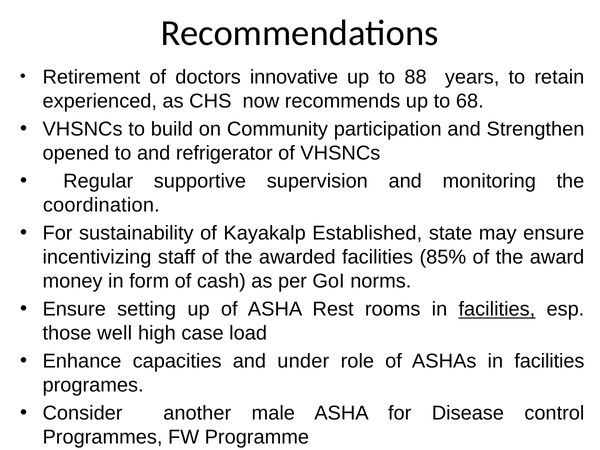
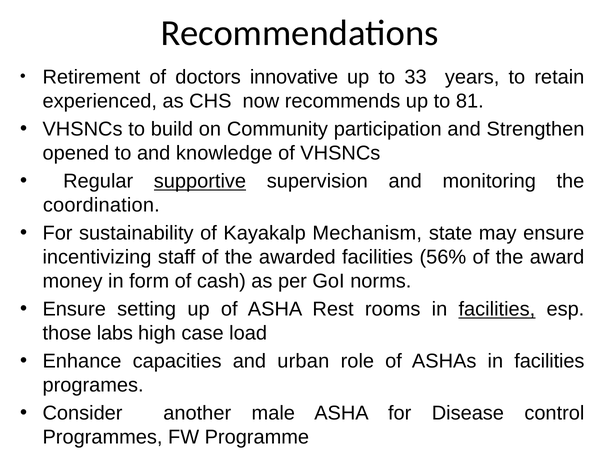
88: 88 -> 33
68: 68 -> 81
refrigerator: refrigerator -> knowledge
supportive underline: none -> present
Established: Established -> Mechanism
85%: 85% -> 56%
well: well -> labs
under: under -> urban
